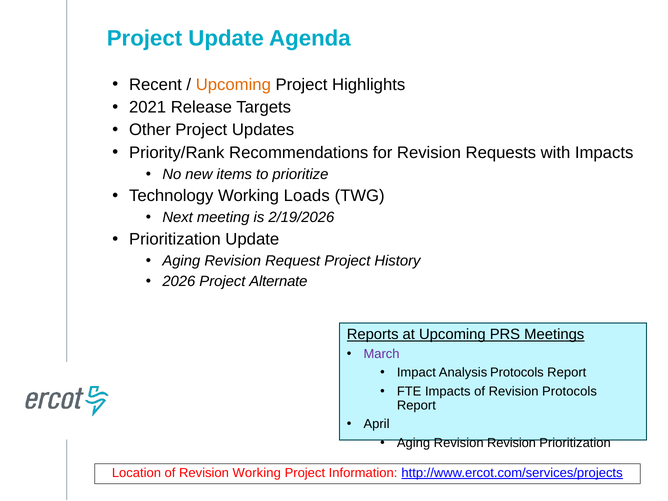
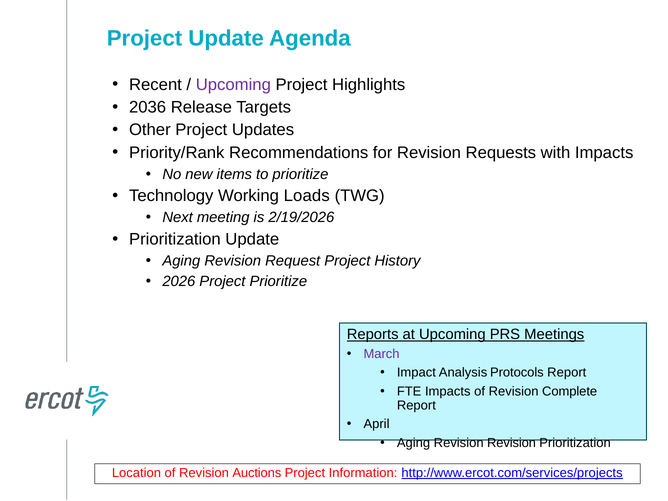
Upcoming at (233, 85) colour: orange -> purple
2021: 2021 -> 2036
Project Alternate: Alternate -> Prioritize
Revision Protocols: Protocols -> Complete
Revision Working: Working -> Auctions
